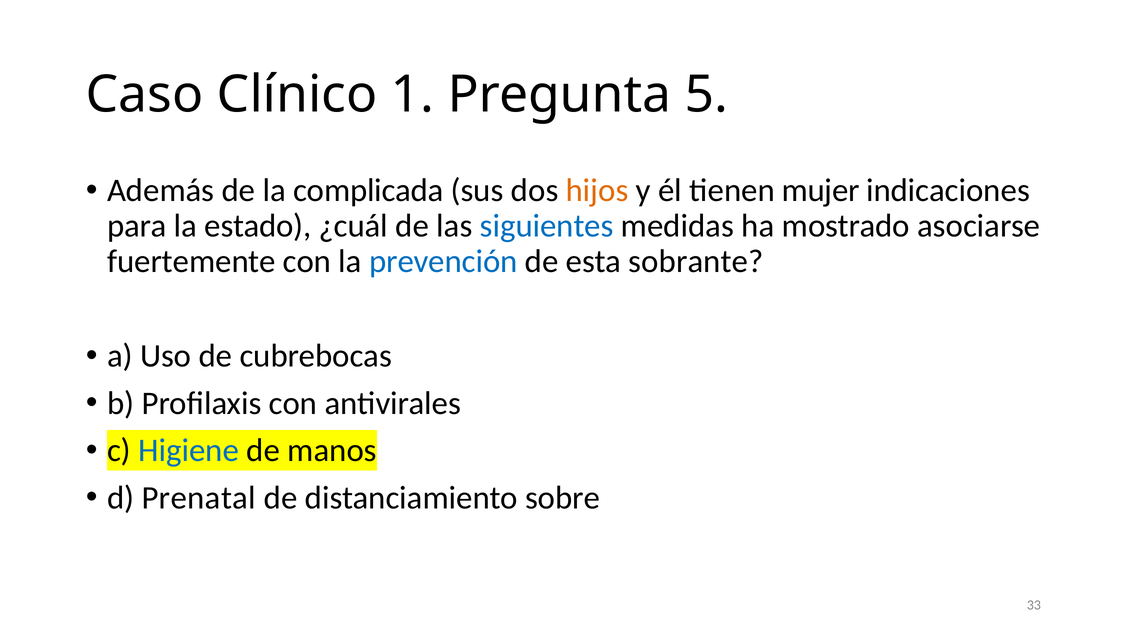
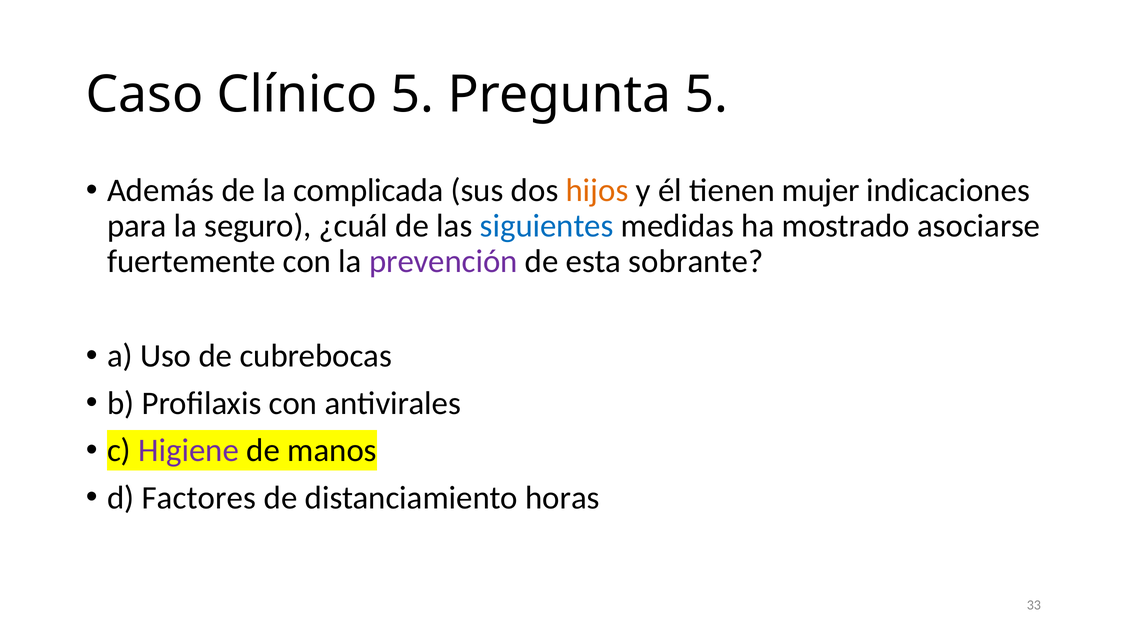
Clínico 1: 1 -> 5
estado: estado -> seguro
prevención colour: blue -> purple
Higiene colour: blue -> purple
Prenatal: Prenatal -> Factores
sobre: sobre -> horas
